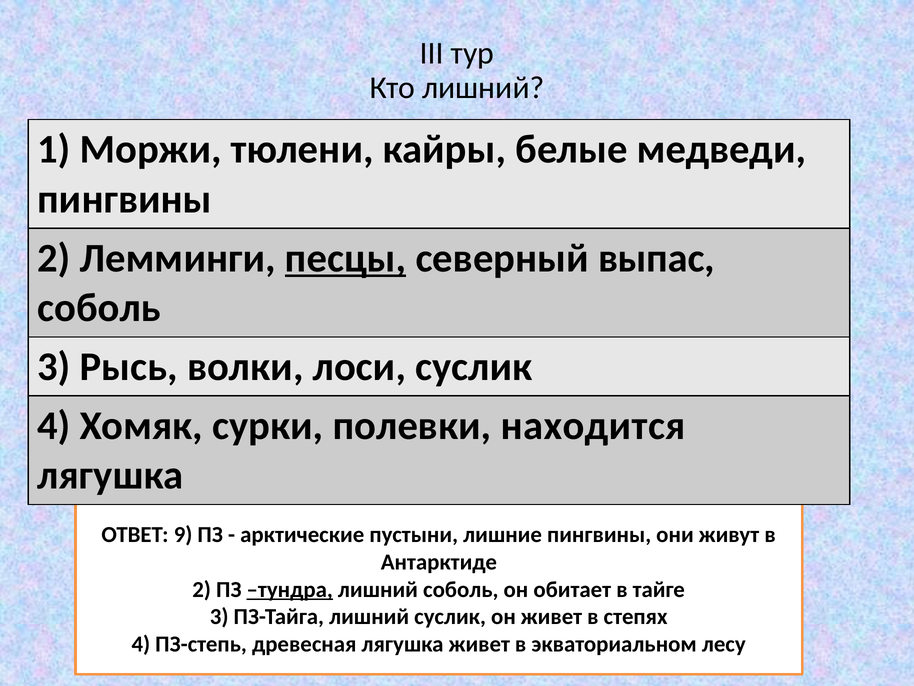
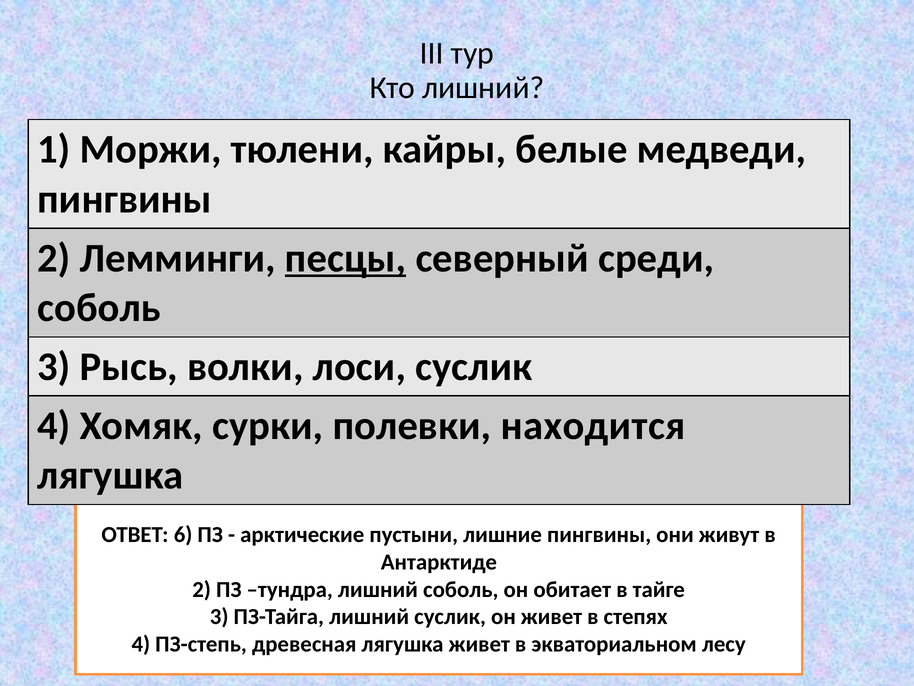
выпас: выпас -> среди
9: 9 -> 6
тундра underline: present -> none
